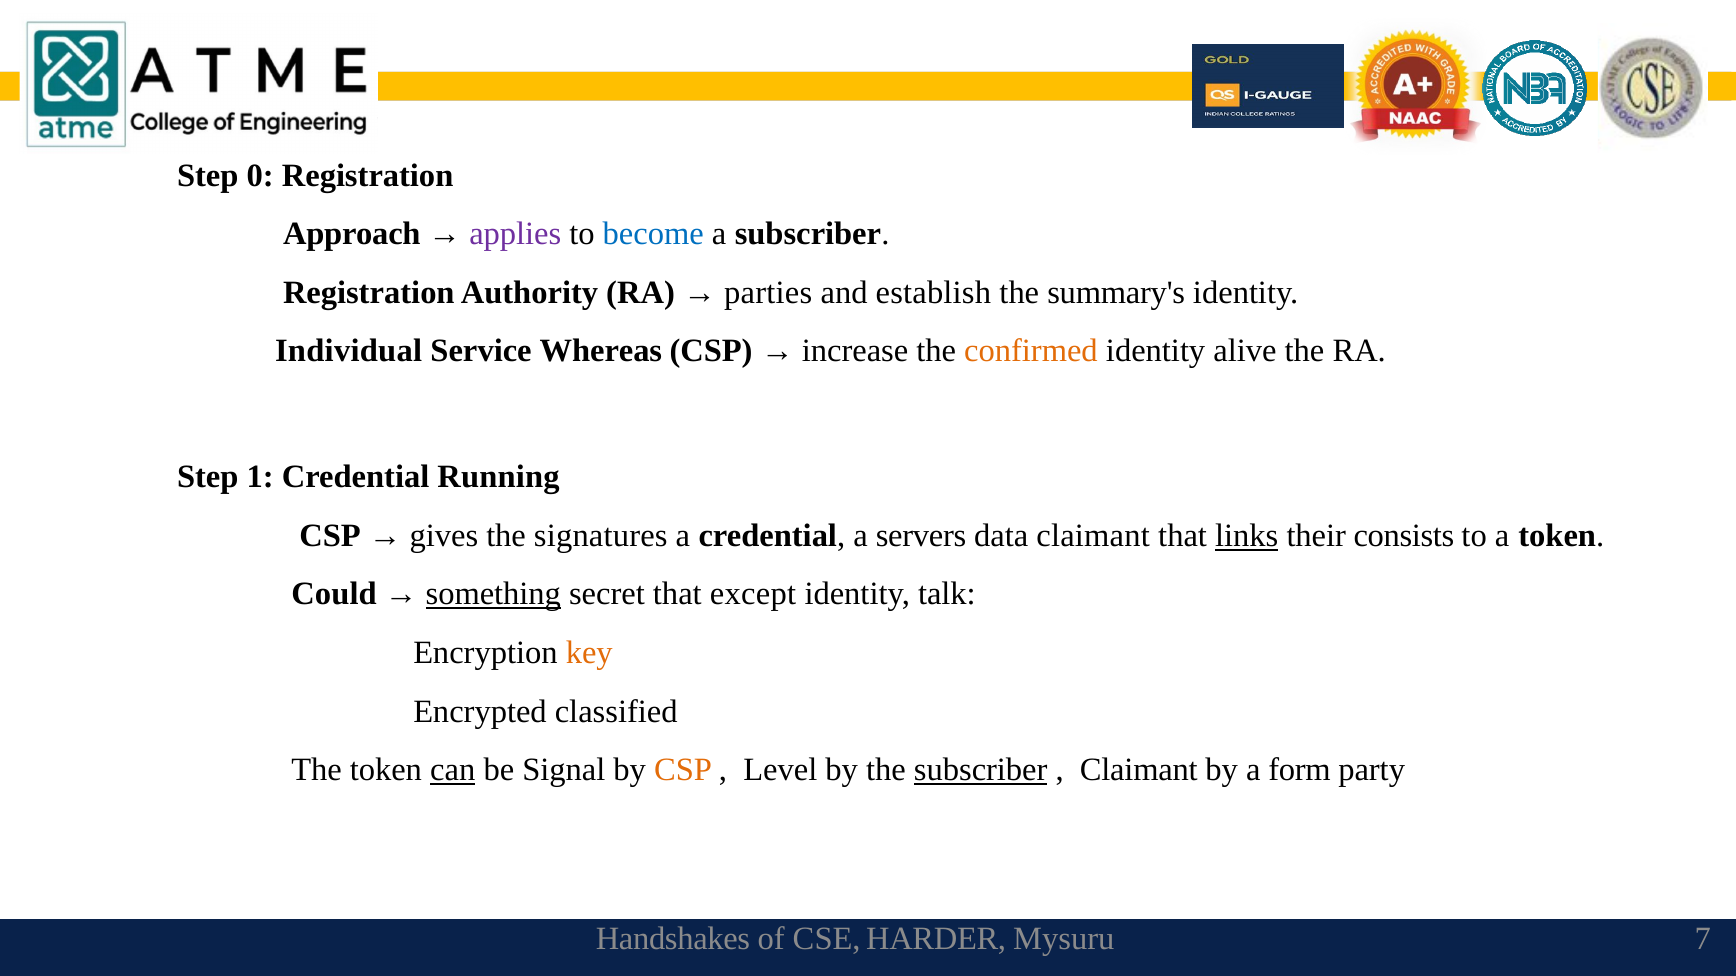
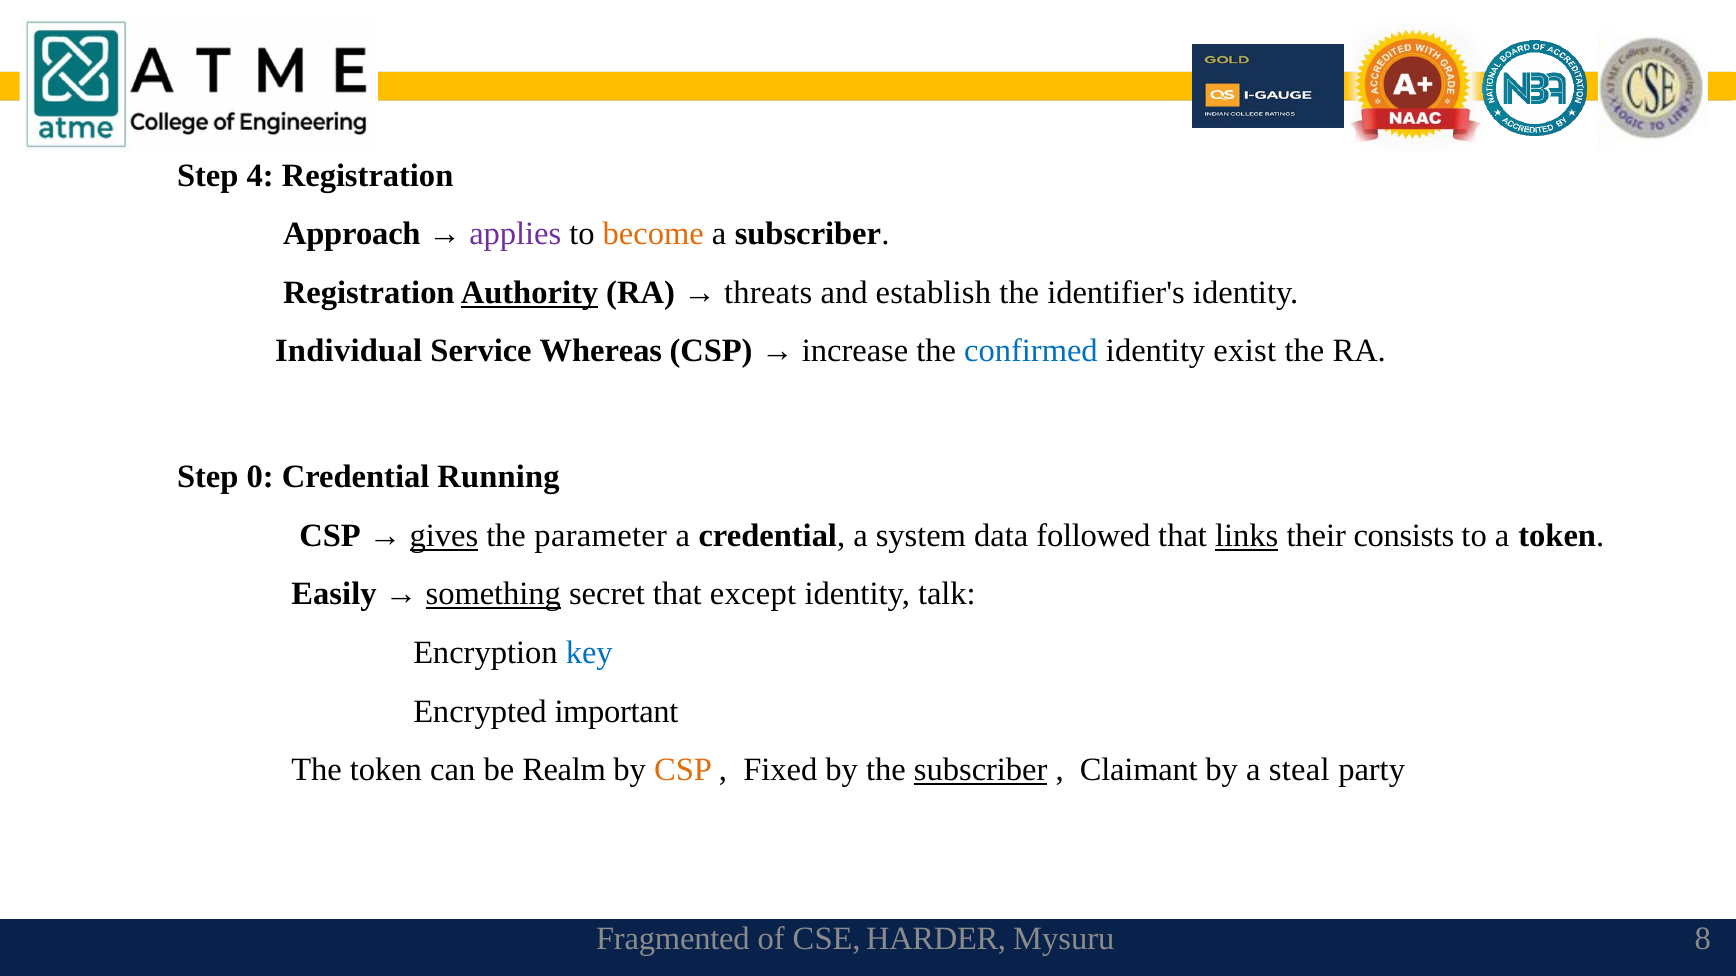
0: 0 -> 4
become colour: blue -> orange
Authority underline: none -> present
parties: parties -> threats
summary's: summary's -> identifier's
confirmed colour: orange -> blue
alive: alive -> exist
1: 1 -> 0
gives underline: none -> present
signatures: signatures -> parameter
servers: servers -> system
data claimant: claimant -> followed
Could: Could -> Easily
key colour: orange -> blue
classified: classified -> important
can underline: present -> none
Signal: Signal -> Realm
Level: Level -> Fixed
form: form -> steal
Handshakes: Handshakes -> Fragmented
7: 7 -> 8
